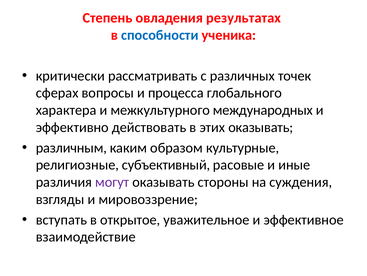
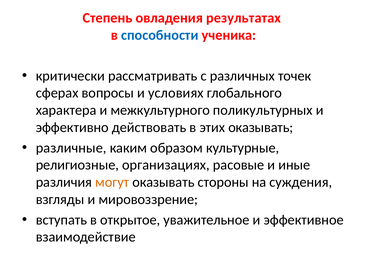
процесса: процесса -> условиях
международных: международных -> поликультурных
различным: различным -> различные
субъективный: субъективный -> организациях
могут colour: purple -> orange
